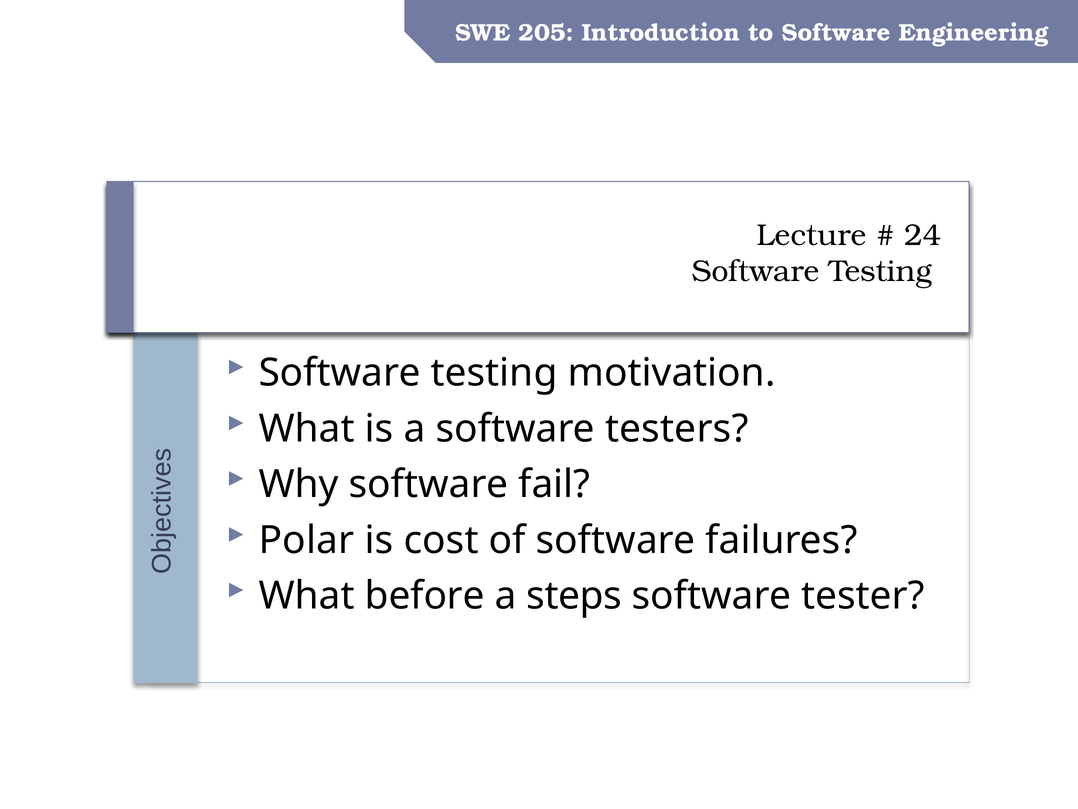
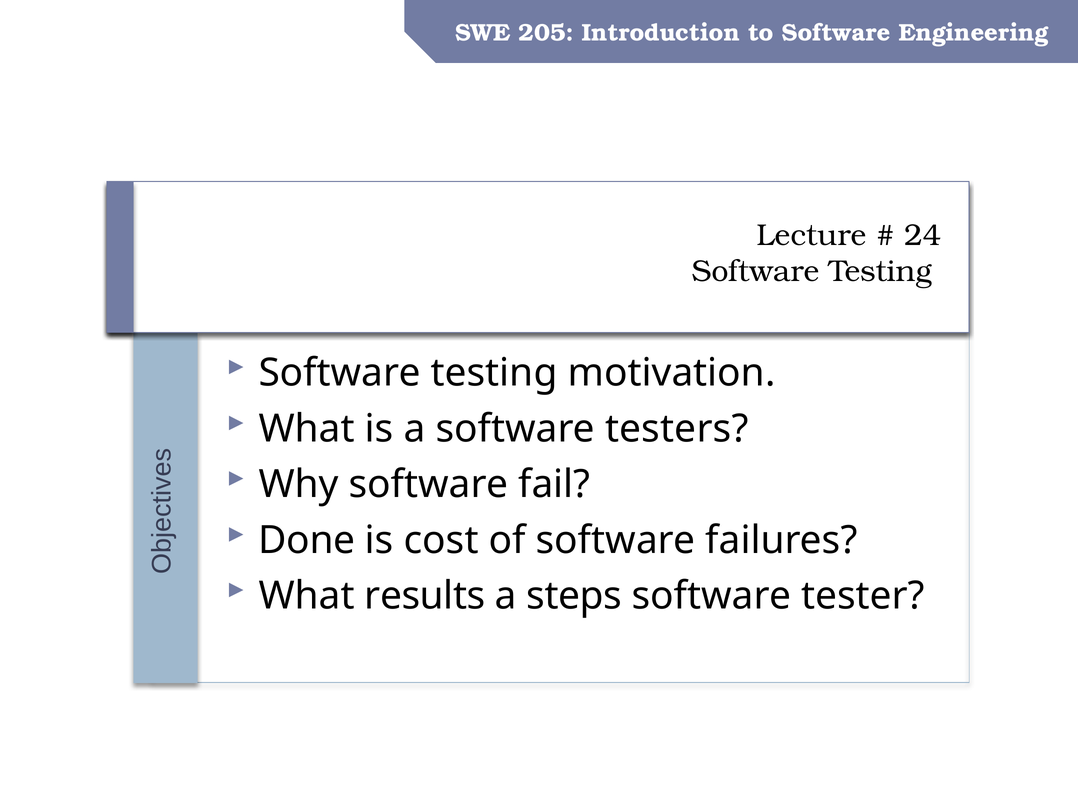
Polar: Polar -> Done
before: before -> results
